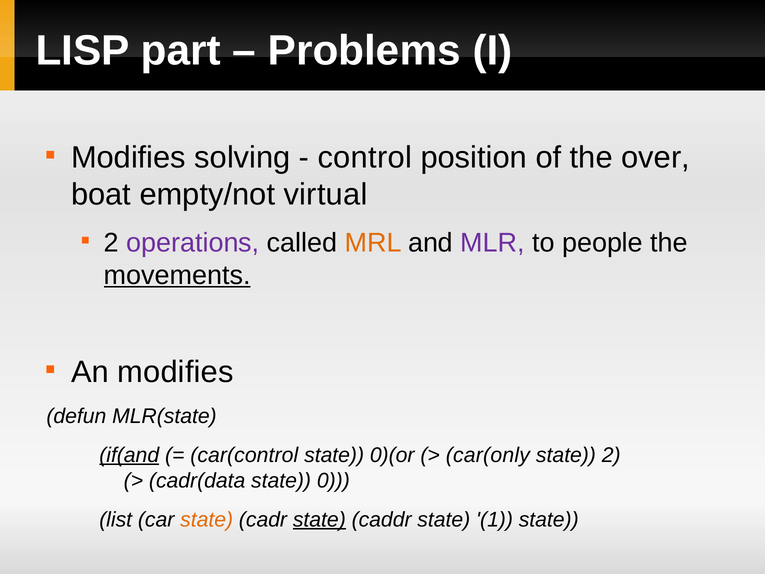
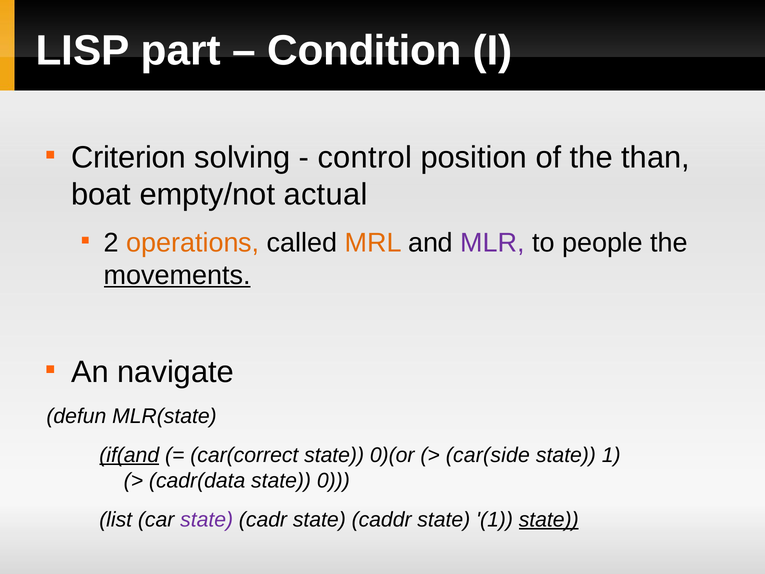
Problems: Problems -> Condition
Modifies at (128, 158): Modifies -> Criterion
over: over -> than
virtual: virtual -> actual
operations colour: purple -> orange
An modifies: modifies -> navigate
car(control: car(control -> car(correct
car(only: car(only -> car(side
2 at (611, 455): 2 -> 1
state at (207, 519) colour: orange -> purple
state at (319, 519) underline: present -> none
state at (549, 519) underline: none -> present
